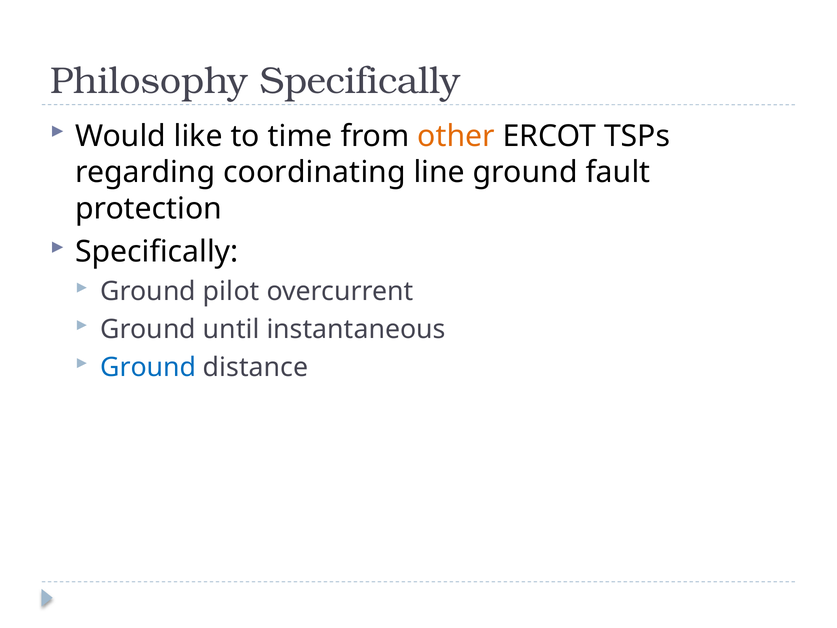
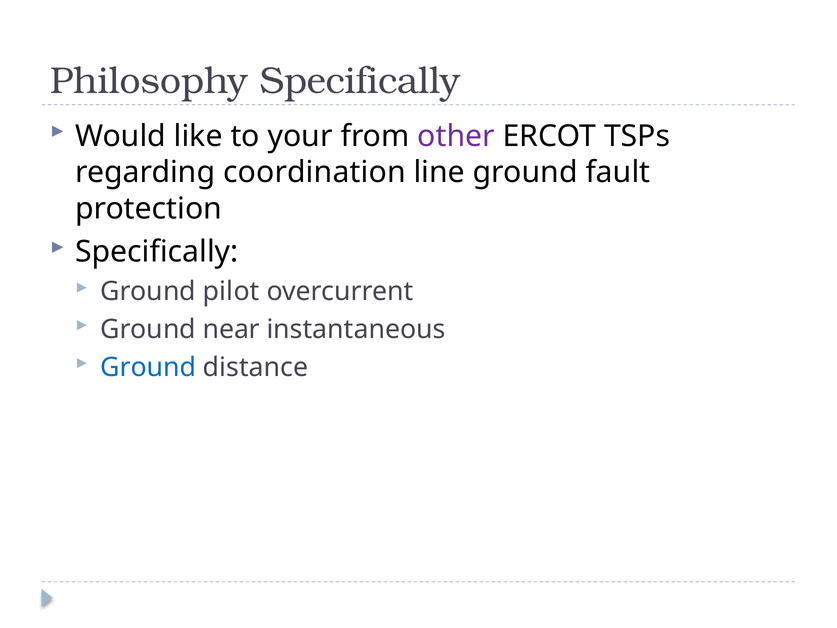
time: time -> your
other colour: orange -> purple
coordinating: coordinating -> coordination
until: until -> near
